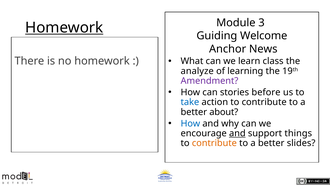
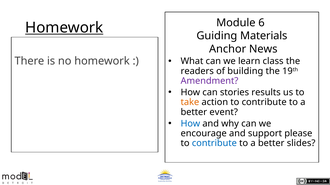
3: 3 -> 6
Welcome: Welcome -> Materials
analyze: analyze -> readers
learning: learning -> building
before: before -> results
take colour: blue -> orange
about: about -> event
and at (237, 134) underline: present -> none
things: things -> please
contribute at (214, 144) colour: orange -> blue
